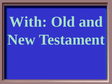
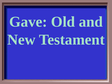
With: With -> Gave
